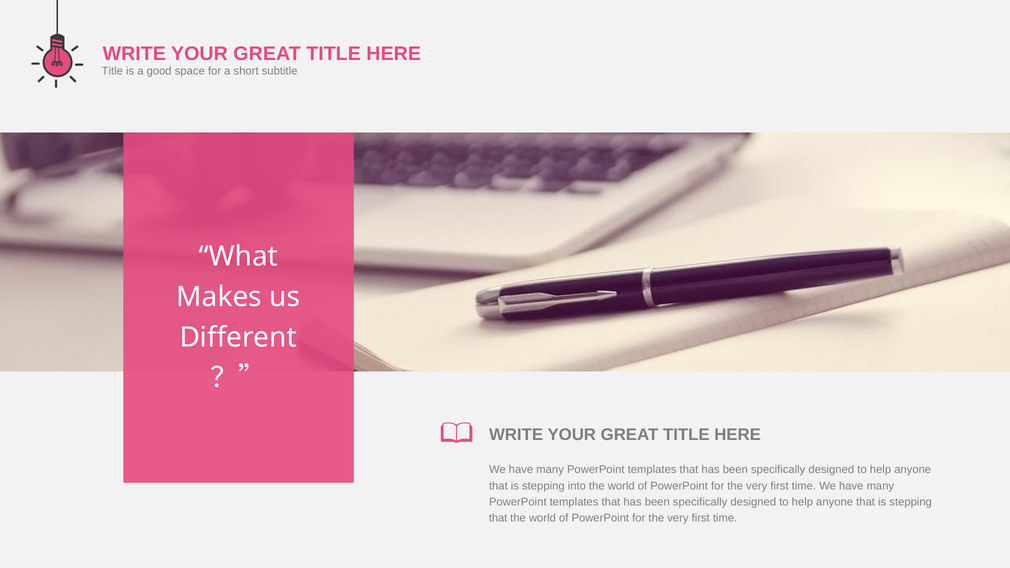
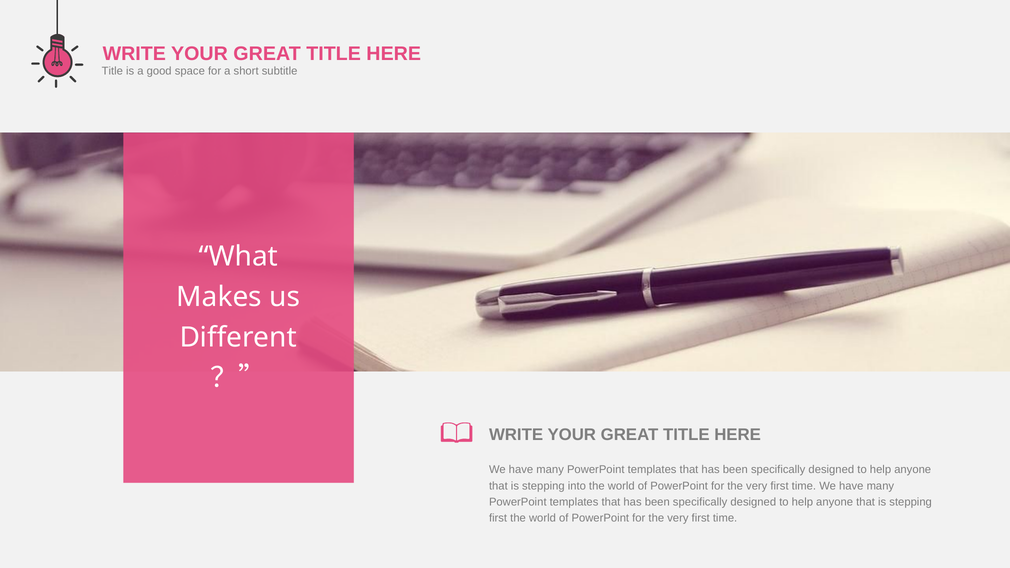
that at (498, 518): that -> first
